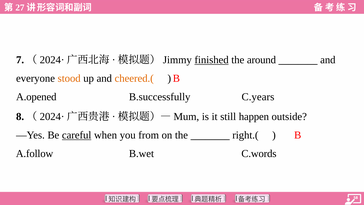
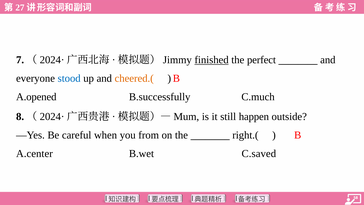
around: around -> perfect
stood colour: orange -> blue
C.years: C.years -> C.much
careful underline: present -> none
A.follow: A.follow -> A.center
C.words: C.words -> C.saved
